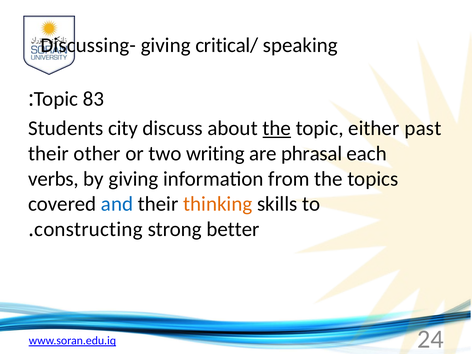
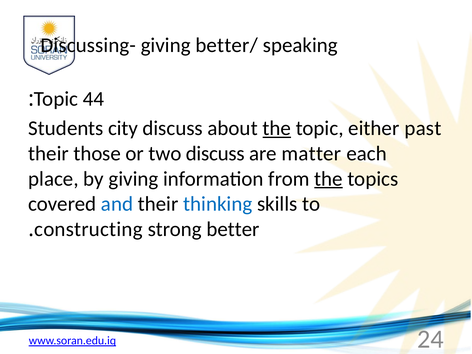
critical/: critical/ -> better/
83: 83 -> 44
other: other -> those
two writing: writing -> discuss
phrasal: phrasal -> matter
verbs: verbs -> place
the at (329, 179) underline: none -> present
thinking colour: orange -> blue
